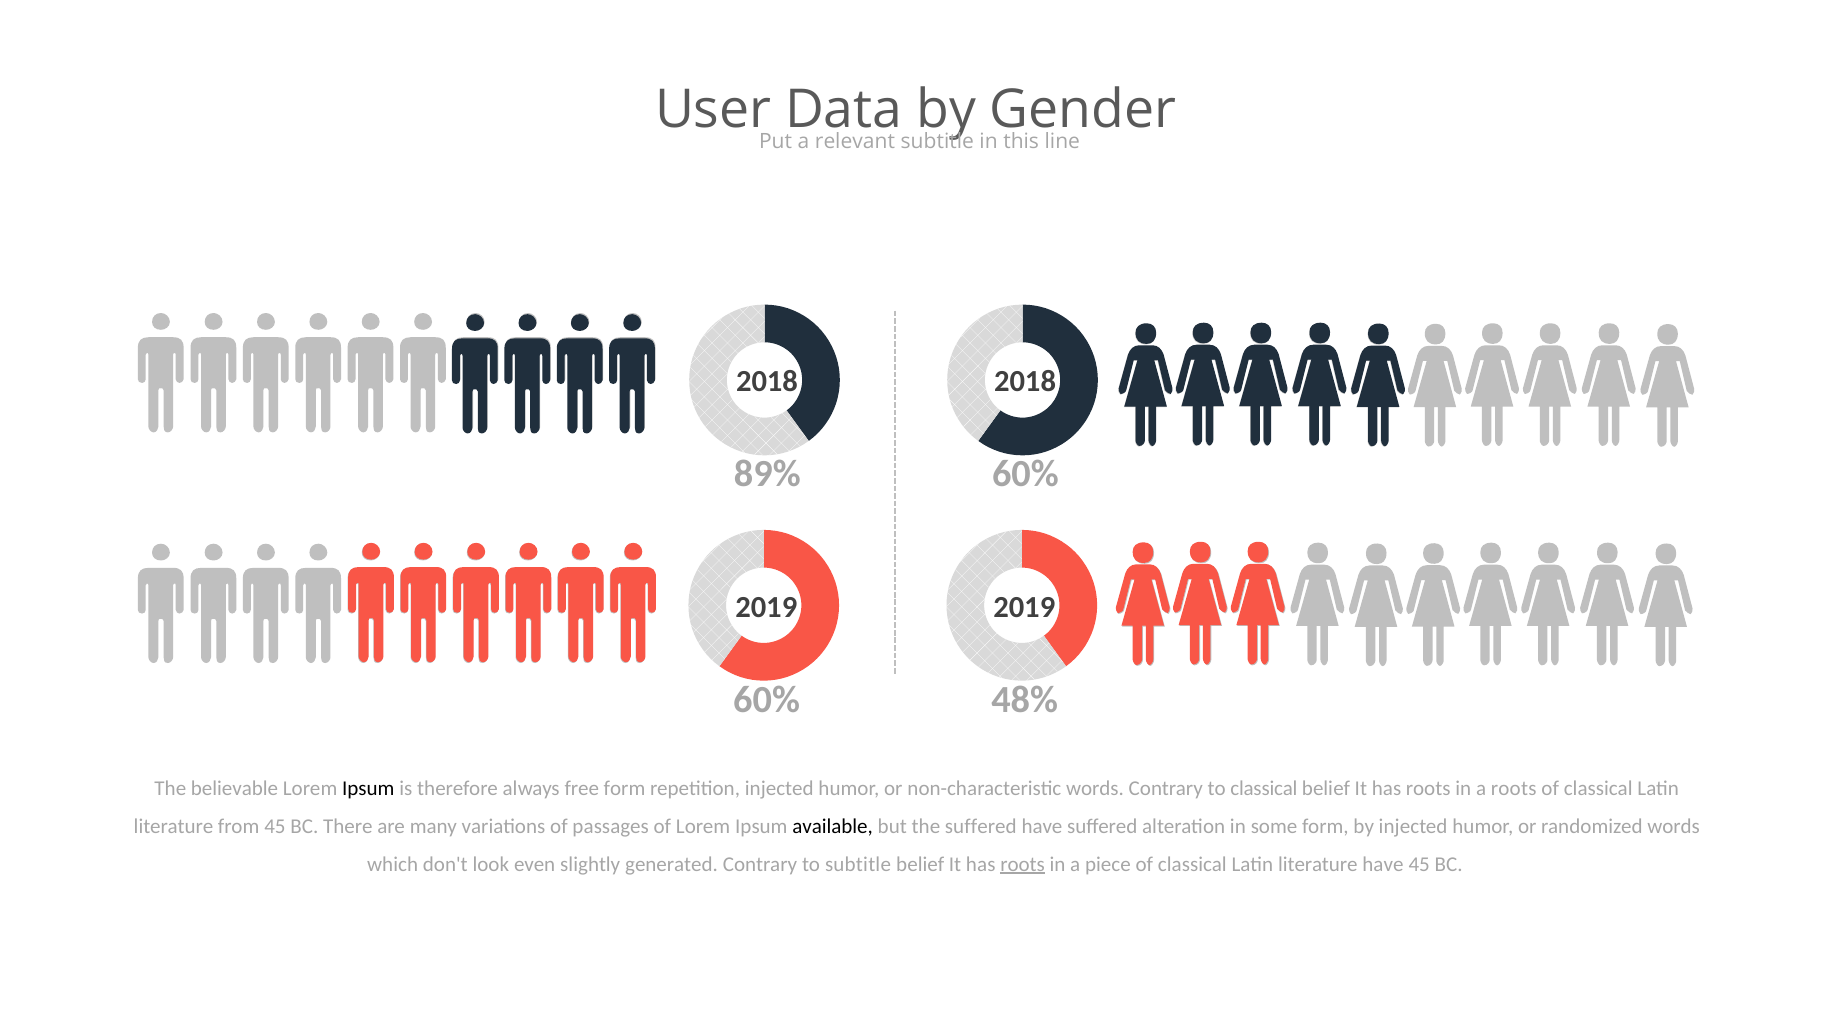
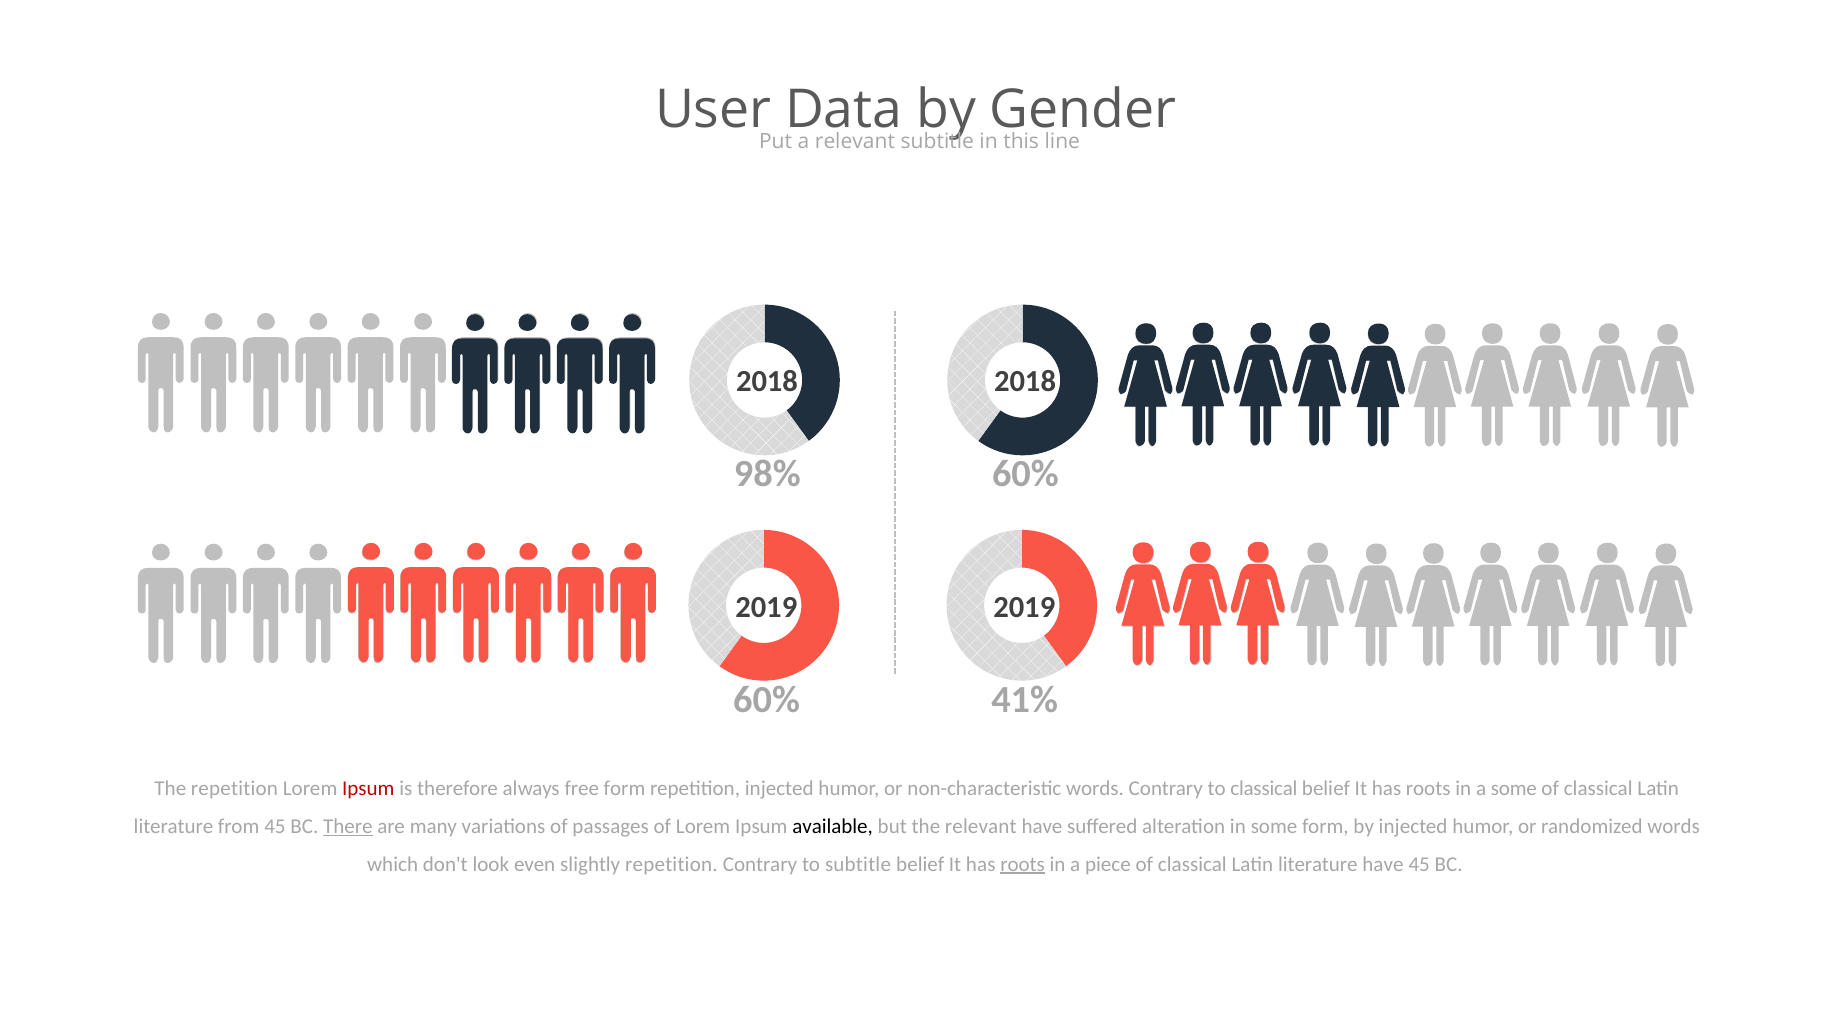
89%: 89% -> 98%
48%: 48% -> 41%
The believable: believable -> repetition
Ipsum at (368, 788) colour: black -> red
a roots: roots -> some
There underline: none -> present
the suffered: suffered -> relevant
slightly generated: generated -> repetition
